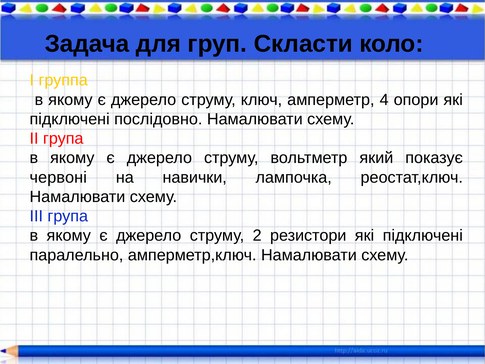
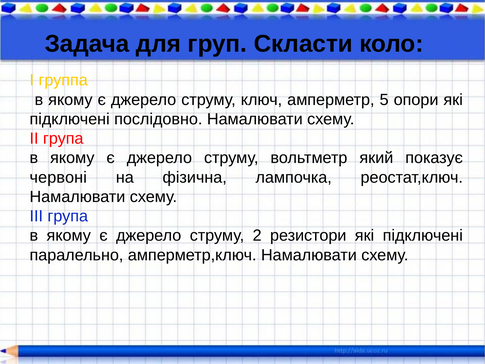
4: 4 -> 5
навички: навички -> фізична
